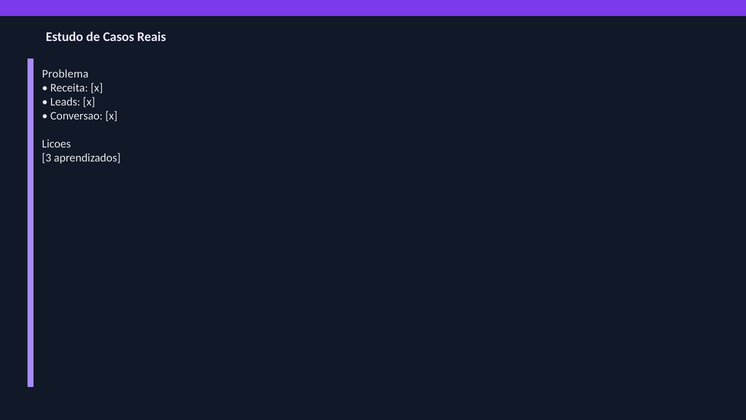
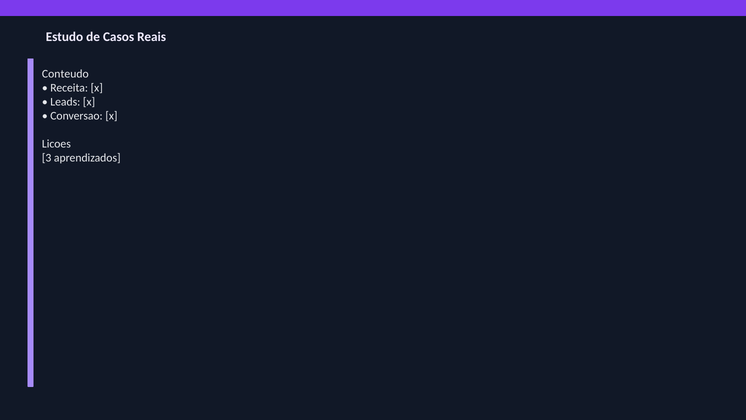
Problema: Problema -> Conteudo
